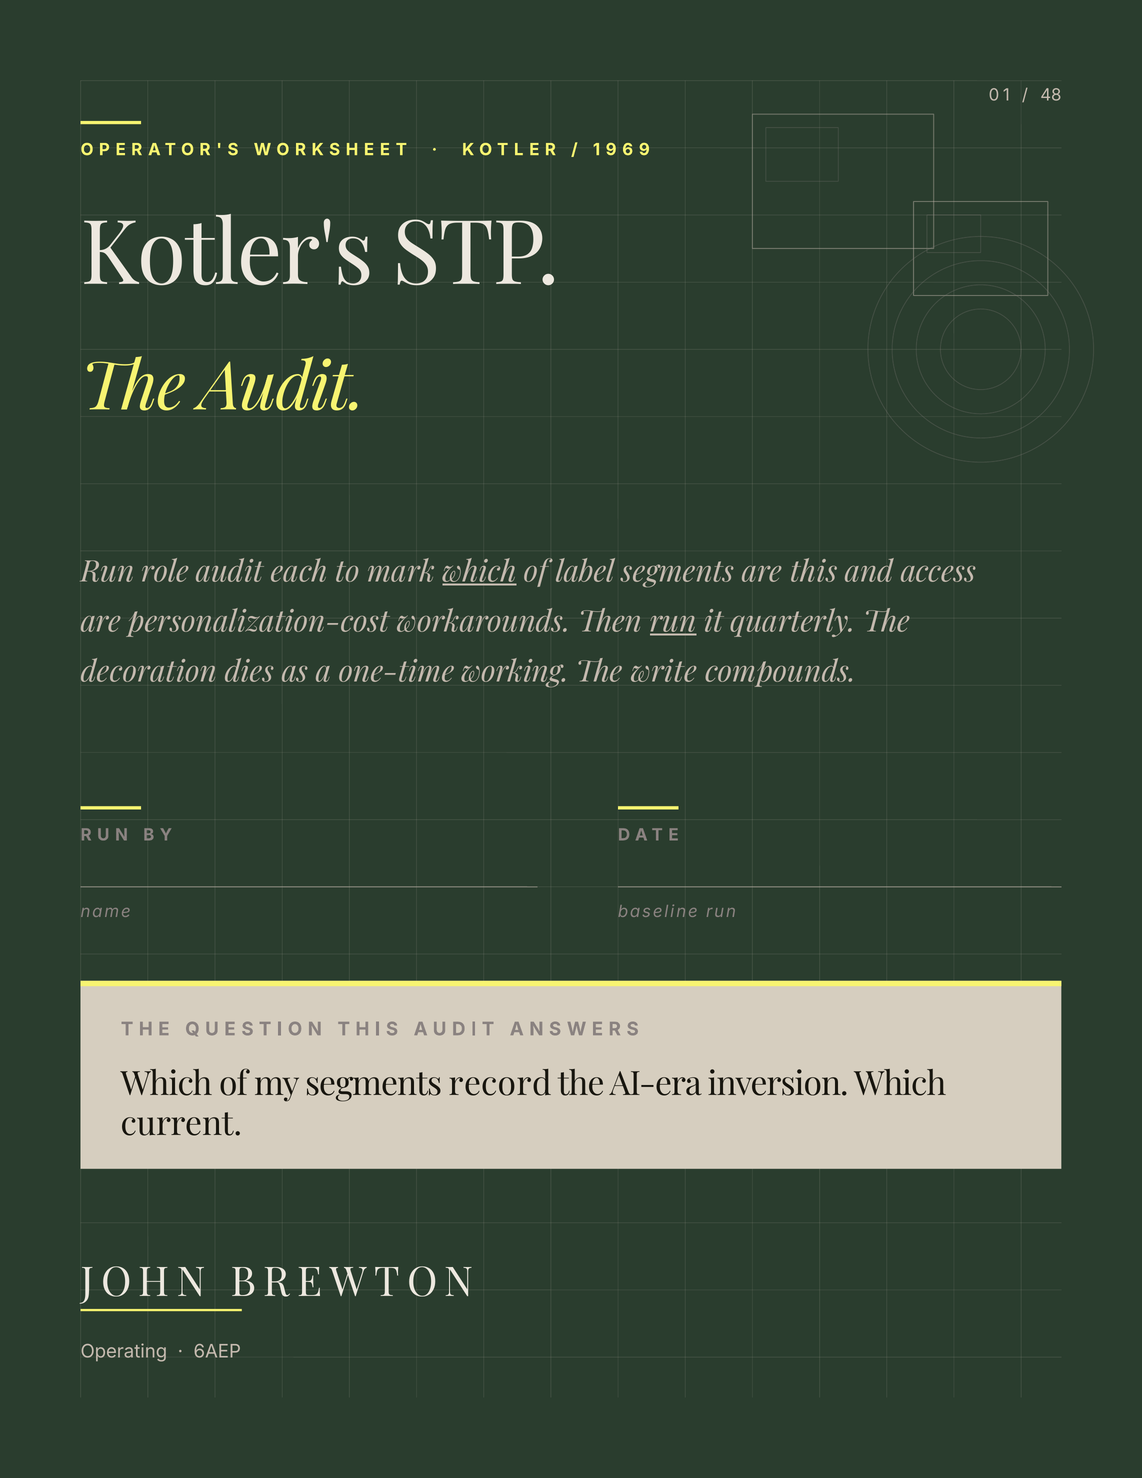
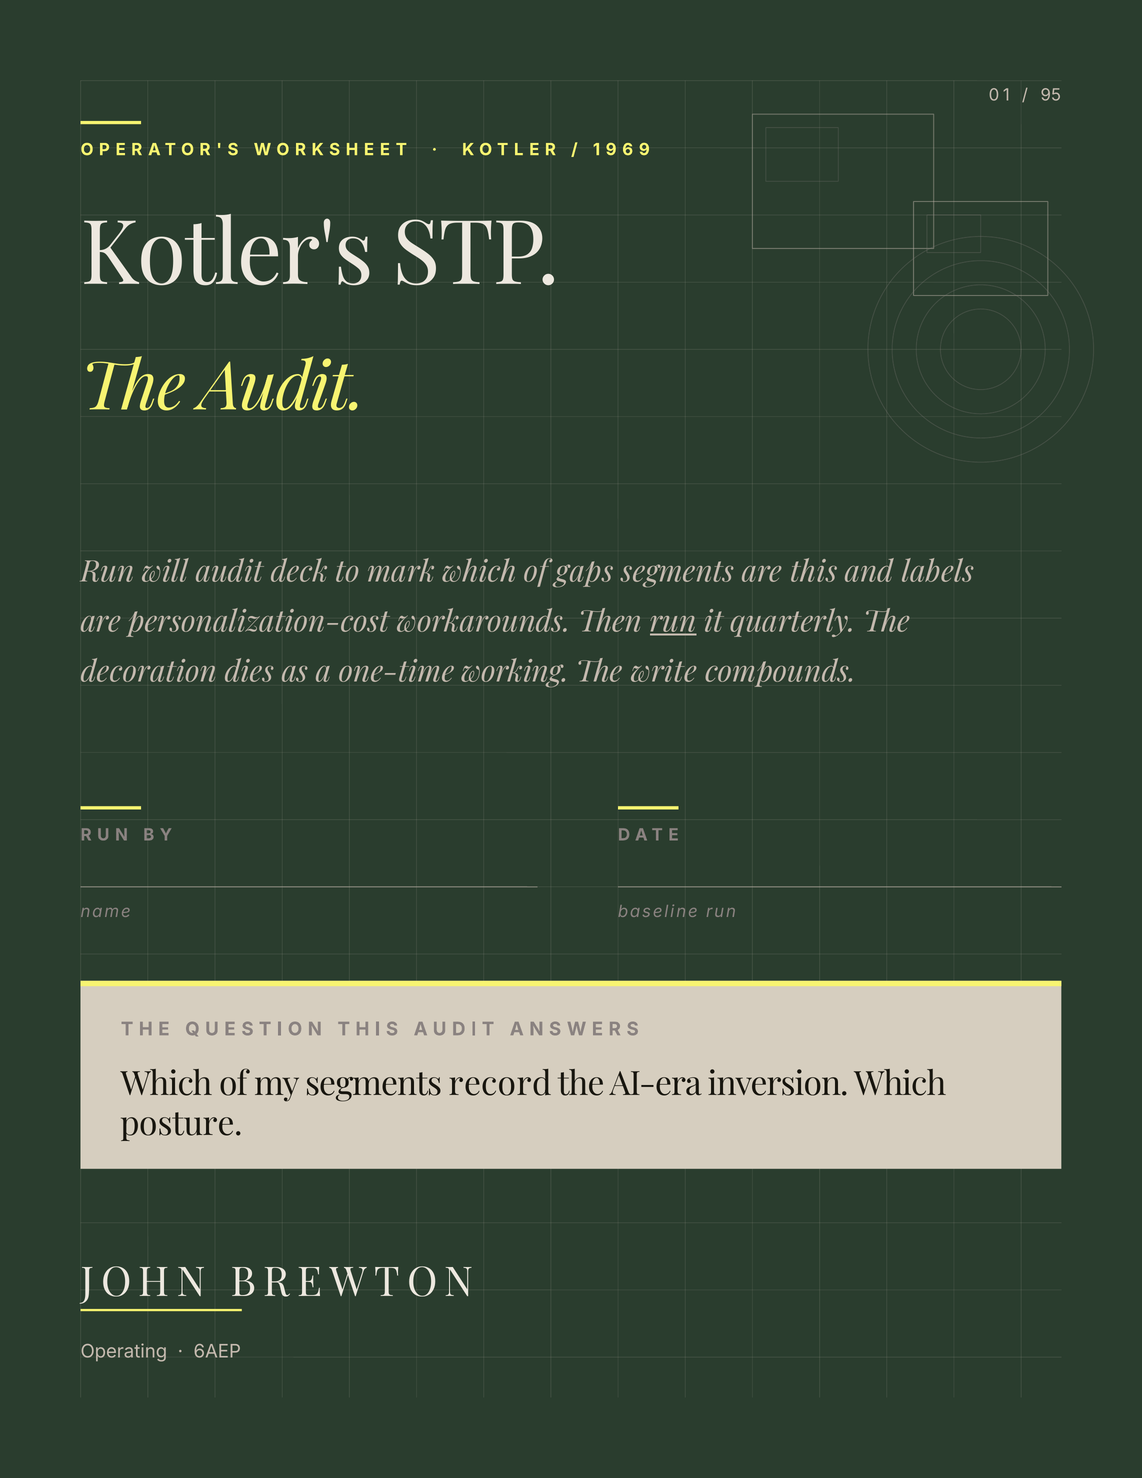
48: 48 -> 95
role: role -> will
each: each -> deck
which at (479, 572) underline: present -> none
label: label -> gaps
access: access -> labels
current: current -> posture
